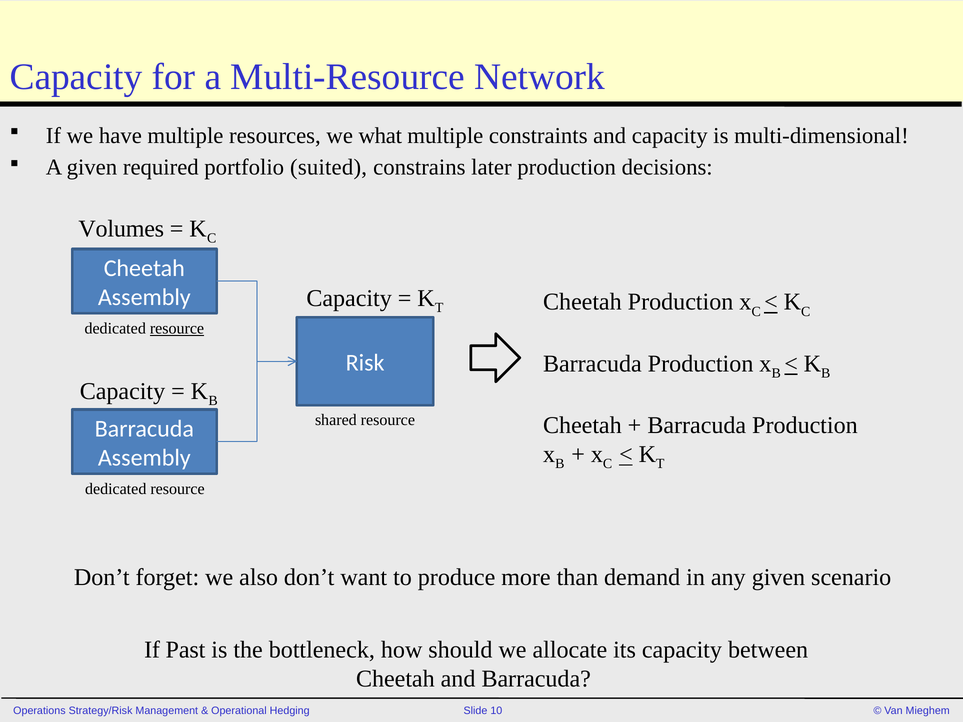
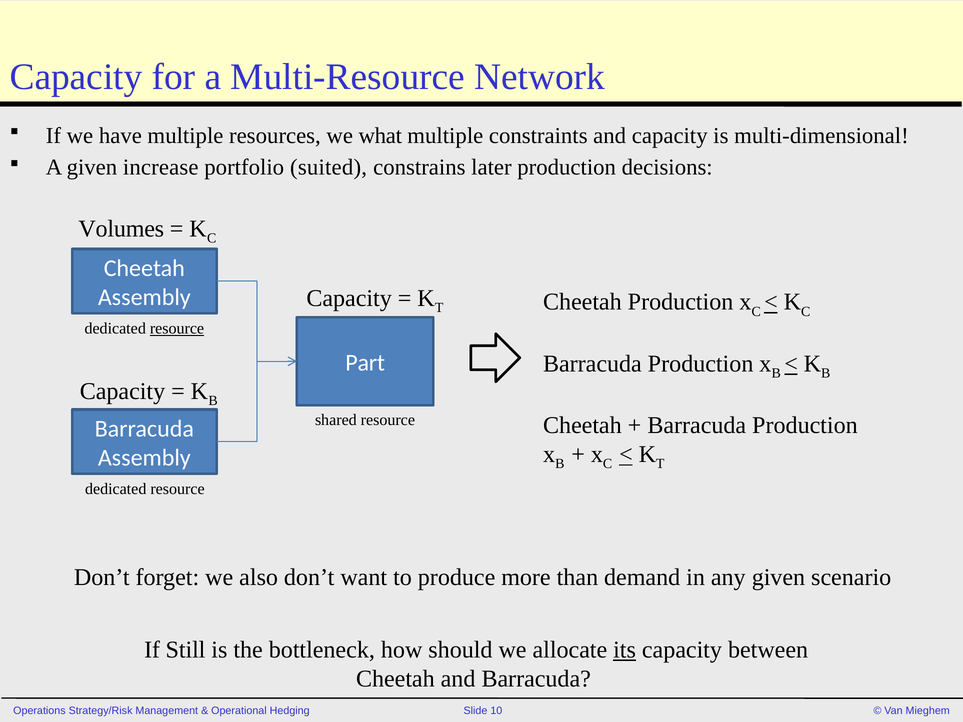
required: required -> increase
Risk: Risk -> Part
Past: Past -> Still
its underline: none -> present
